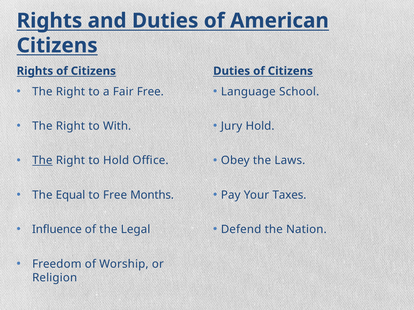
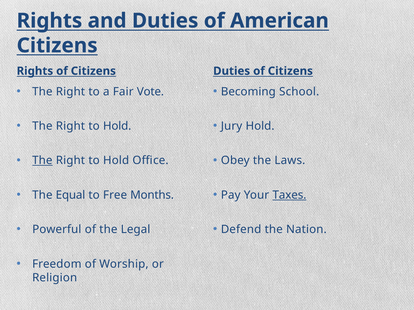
Fair Free: Free -> Vote
Language: Language -> Becoming
With at (117, 126): With -> Hold
Taxes underline: none -> present
Influence: Influence -> Powerful
